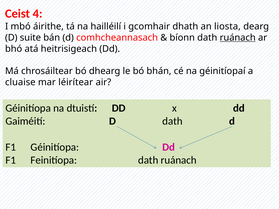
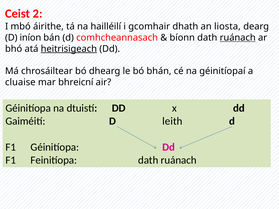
4: 4 -> 2
suite: suite -> iníon
heitrisigeach underline: none -> present
léirítear: léirítear -> bhreicní
D dath: dath -> leith
